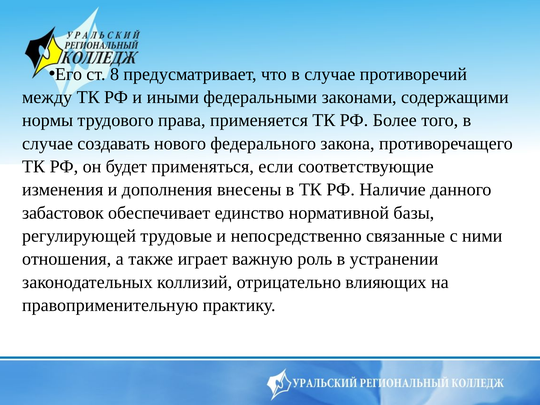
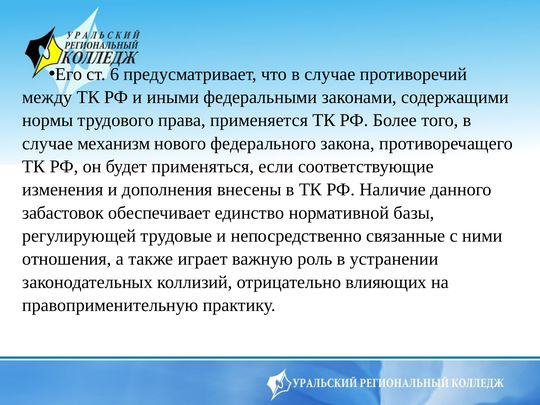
8: 8 -> 6
создавать: создавать -> механизм
